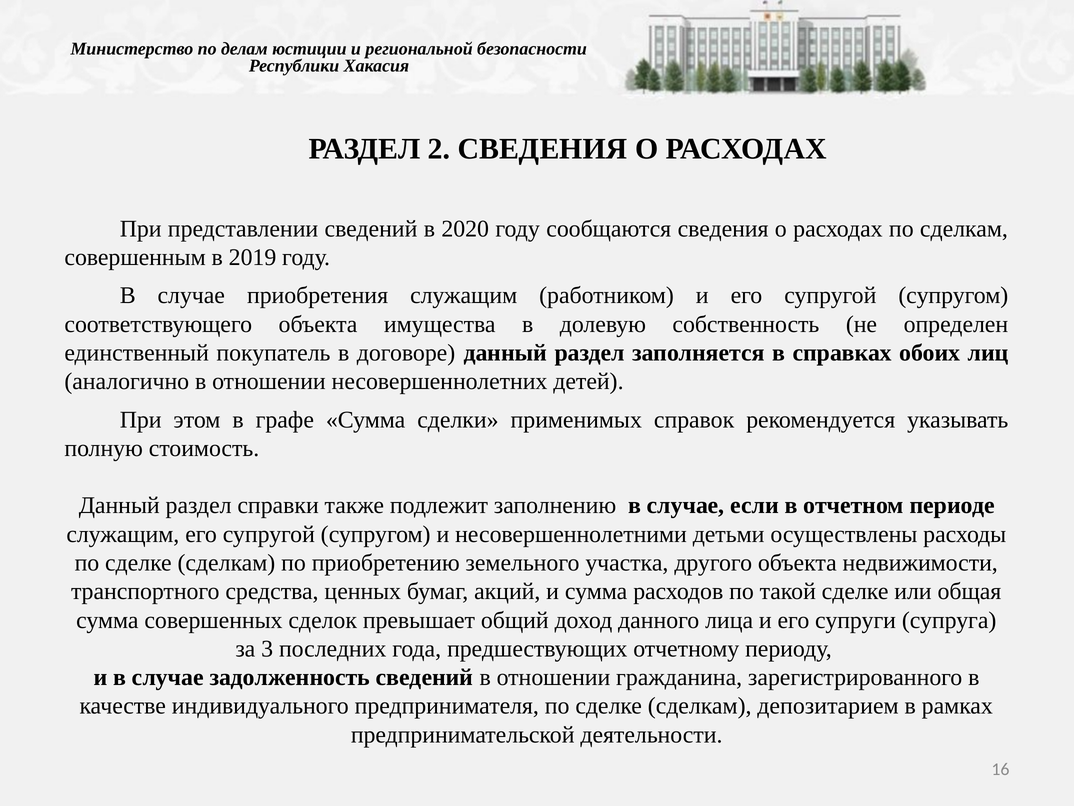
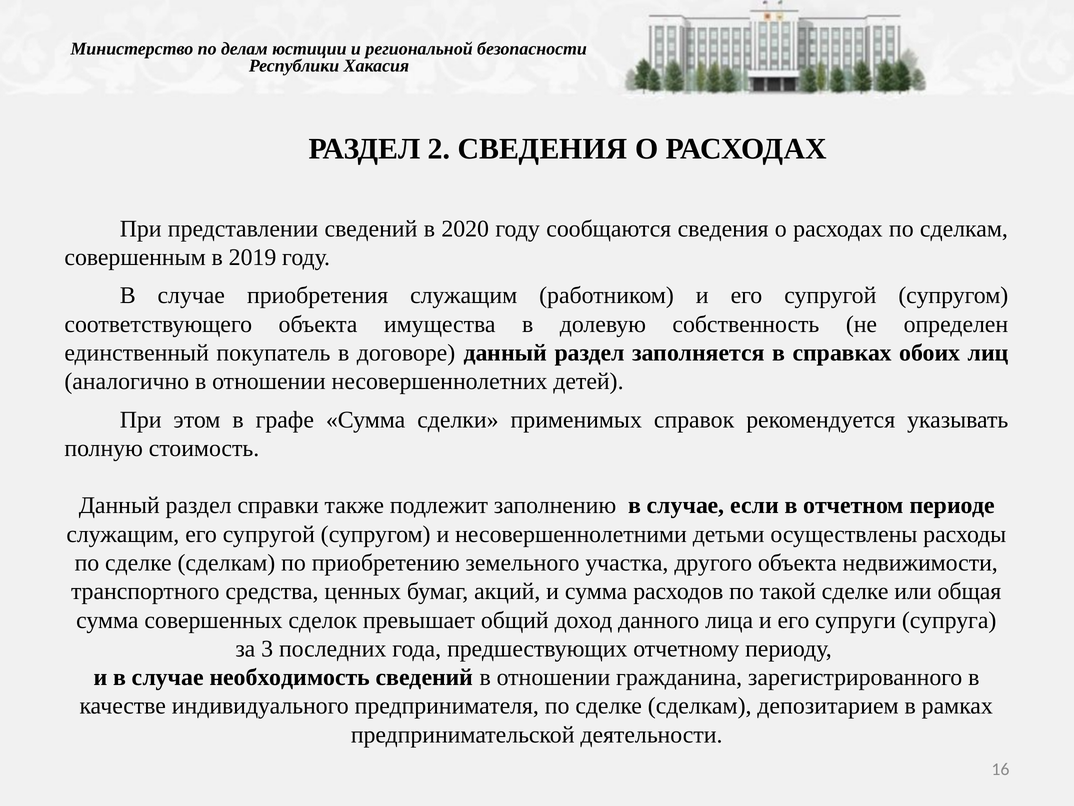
задолженность: задолженность -> необходимость
